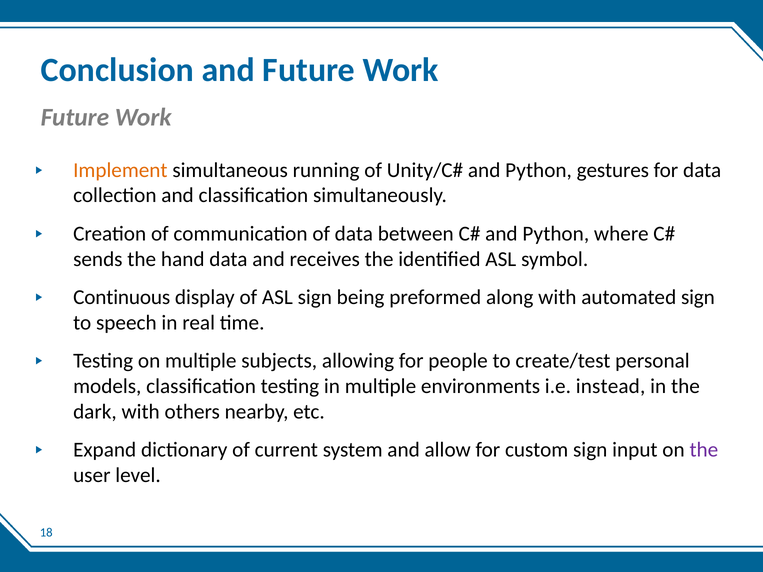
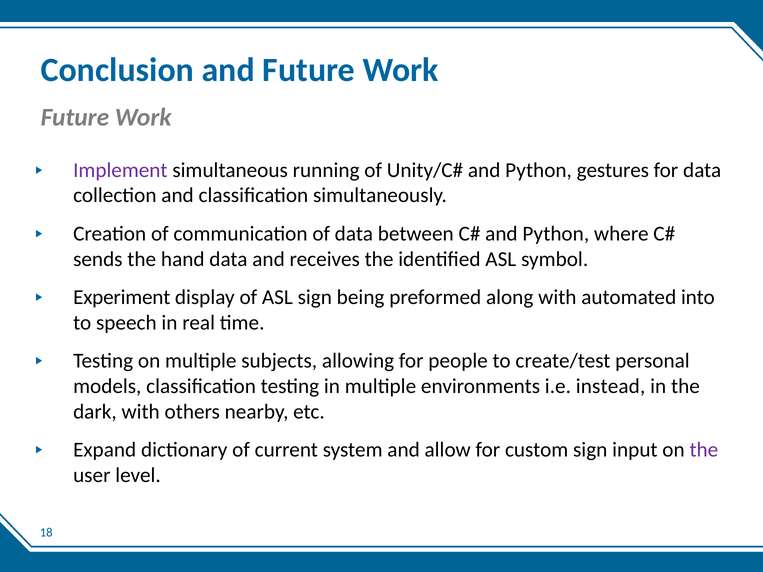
Implement colour: orange -> purple
Continuous: Continuous -> Experiment
automated sign: sign -> into
